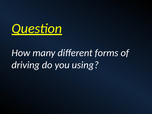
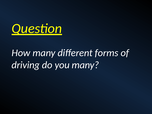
you using: using -> many
